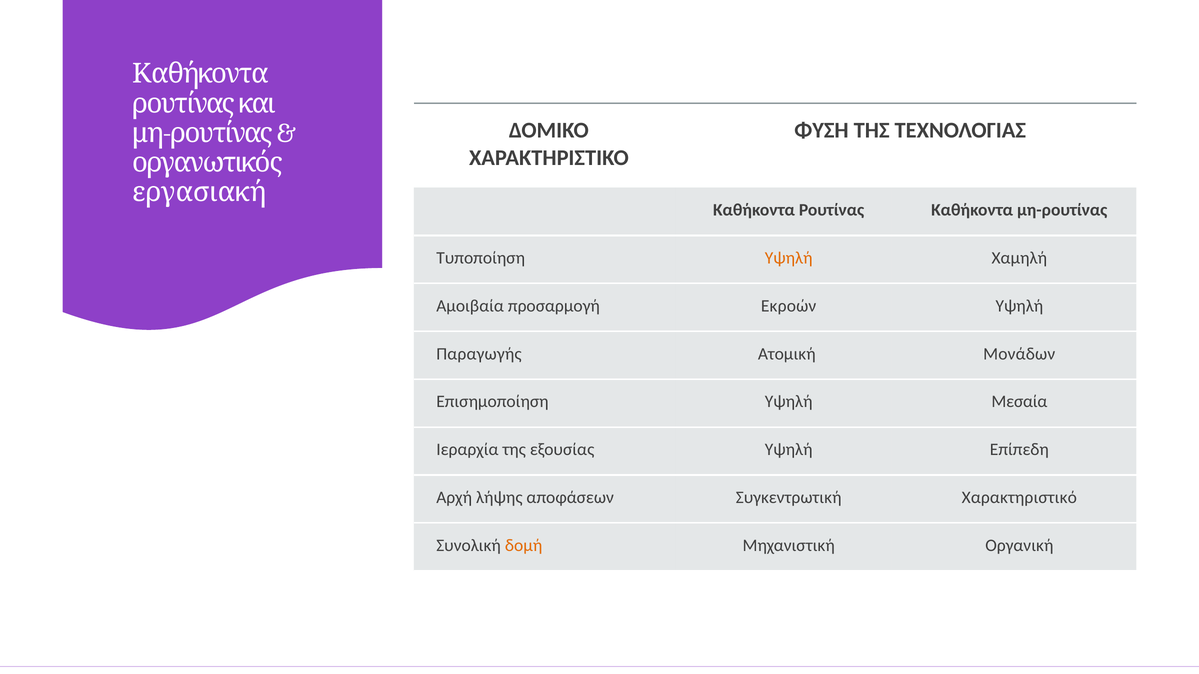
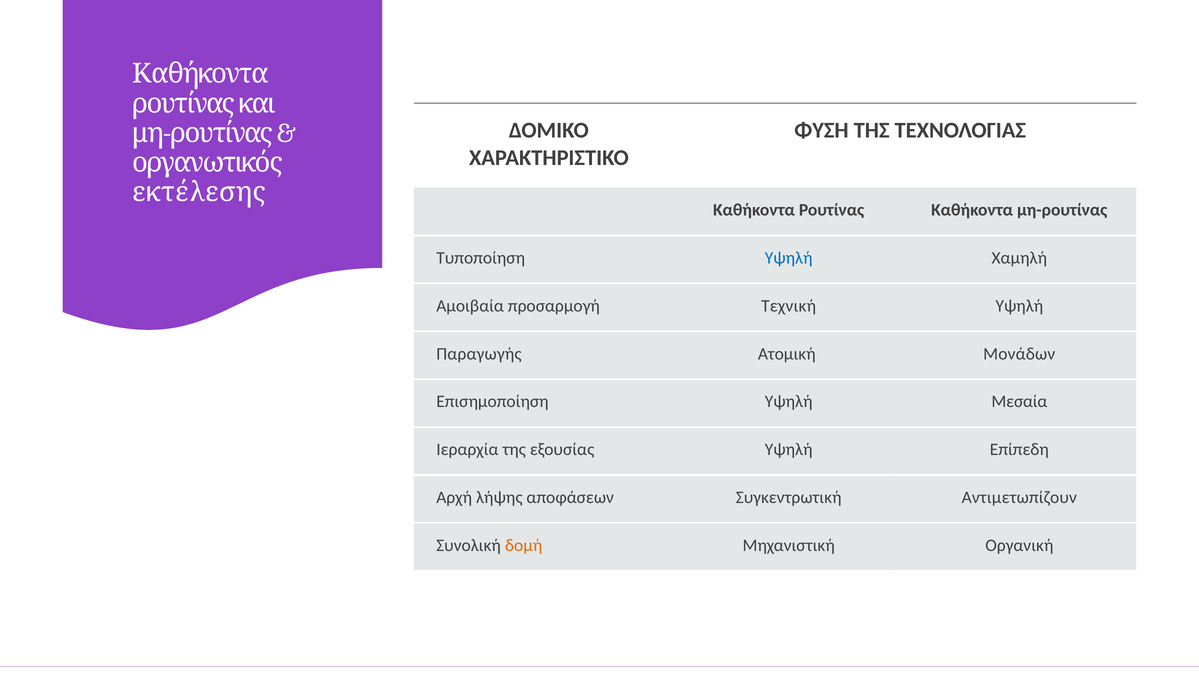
εργασιακή: εργασιακή -> εκτέλεσης
Υψηλή at (789, 258) colour: orange -> blue
Εκροών: Εκροών -> Τεχνική
Χαρακτηριστικό: Χαρακτηριστικό -> Αντιμετωπίζουν
